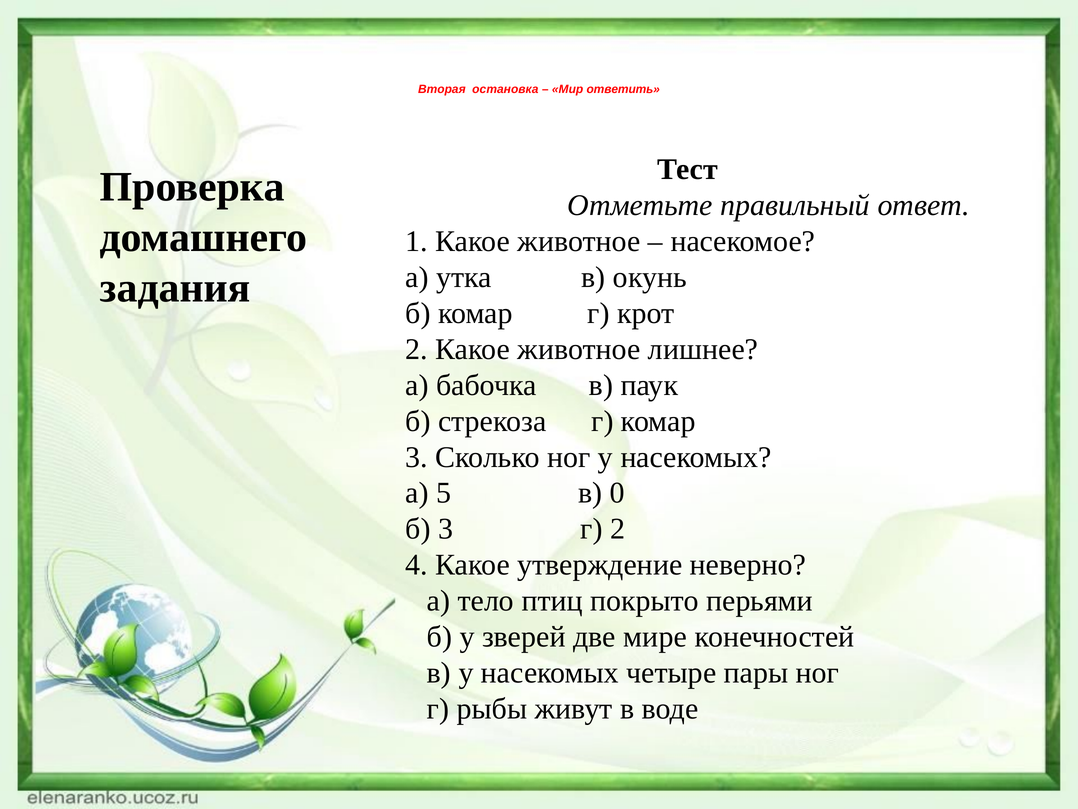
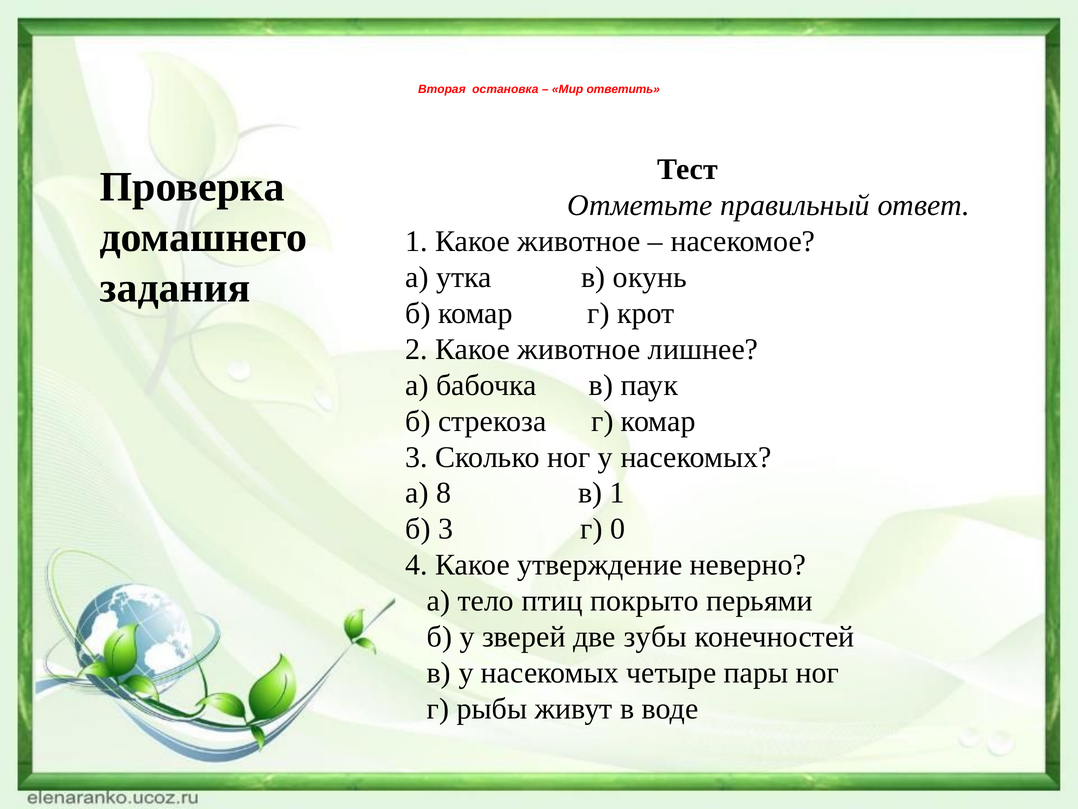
5: 5 -> 8
в 0: 0 -> 1
г 2: 2 -> 0
мире: мире -> зубы
